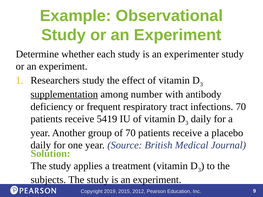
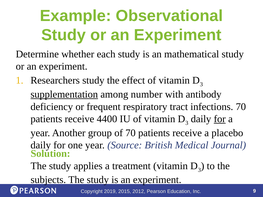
experimenter: experimenter -> mathematical
5419: 5419 -> 4400
for at (220, 119) underline: none -> present
